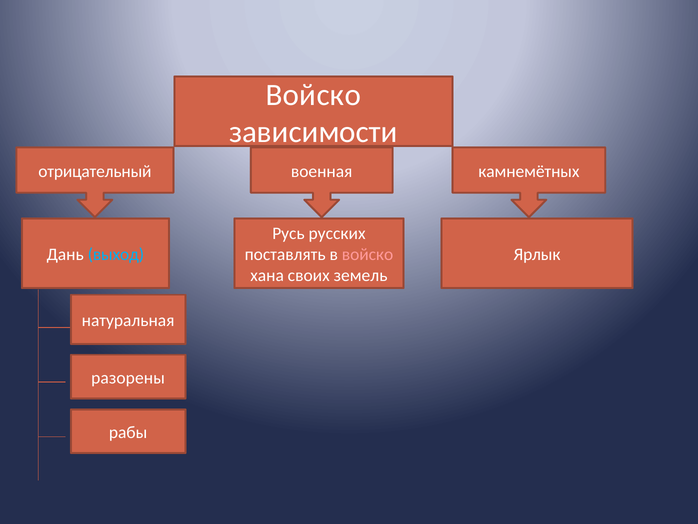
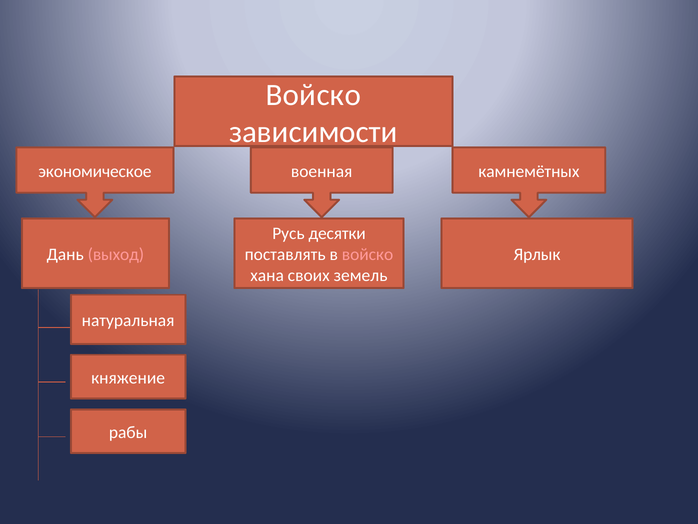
отрицательный: отрицательный -> экономическое
русских: русских -> десятки
выход colour: light blue -> pink
разорены: разорены -> княжение
